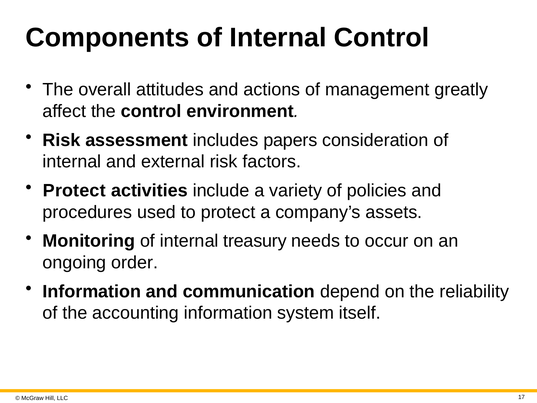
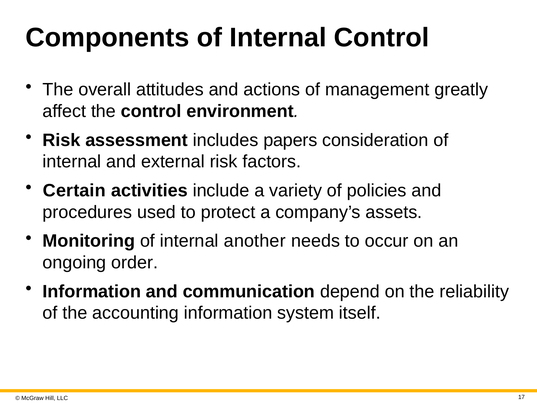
Protect at (74, 190): Protect -> Certain
treasury: treasury -> another
